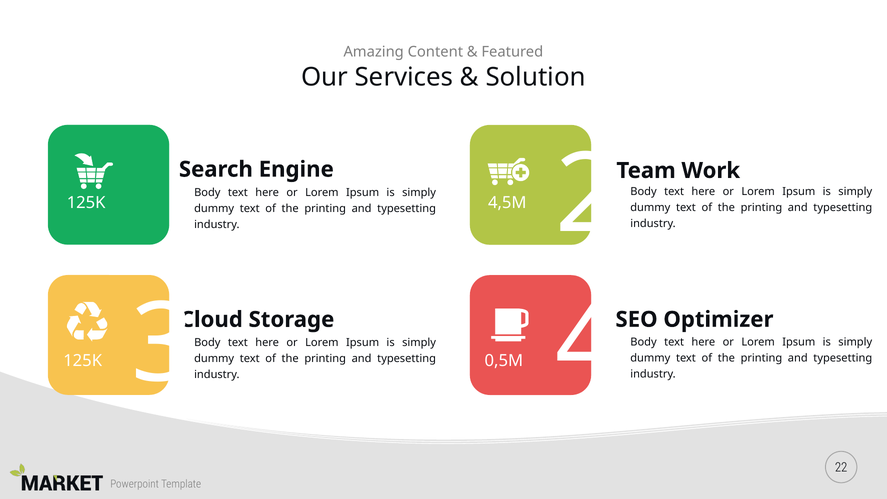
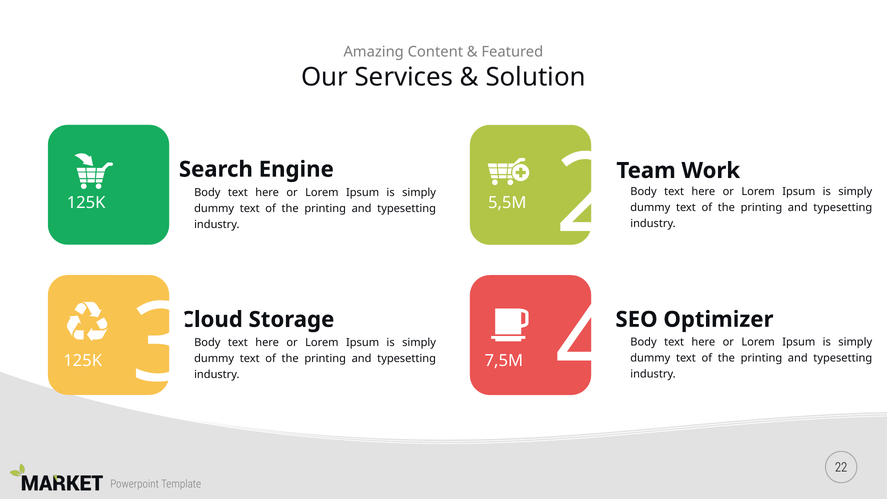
4,5M: 4,5M -> 5,5M
0,5M: 0,5M -> 7,5M
